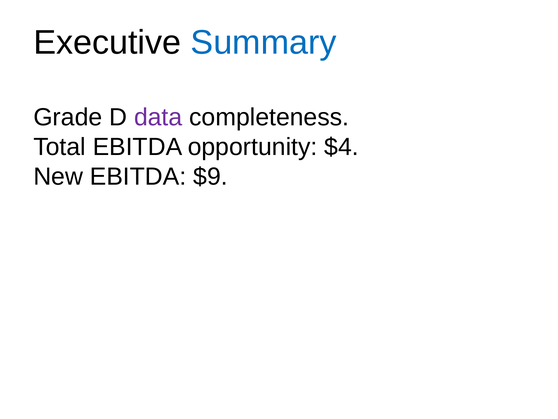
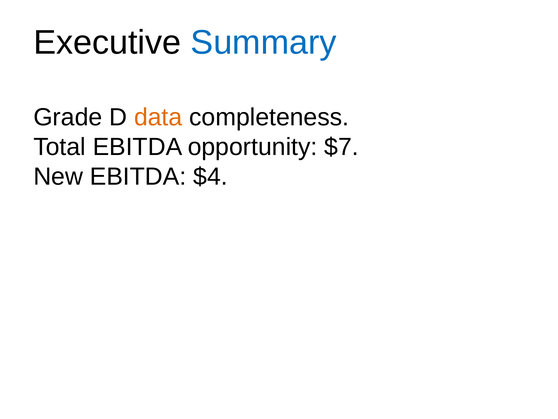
data colour: purple -> orange
$4: $4 -> $7
$9: $9 -> $4
